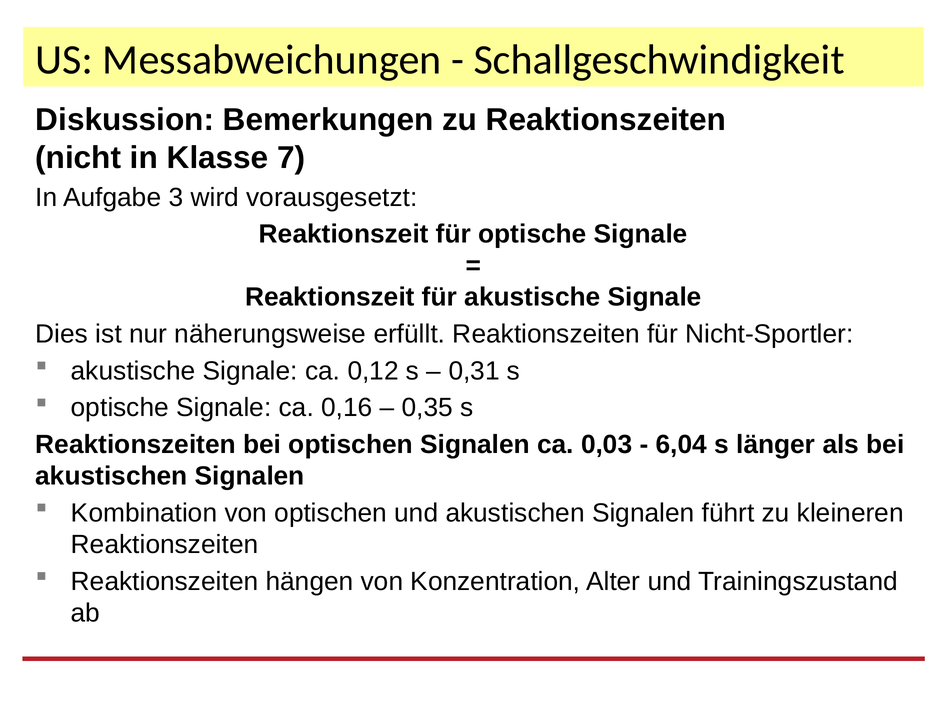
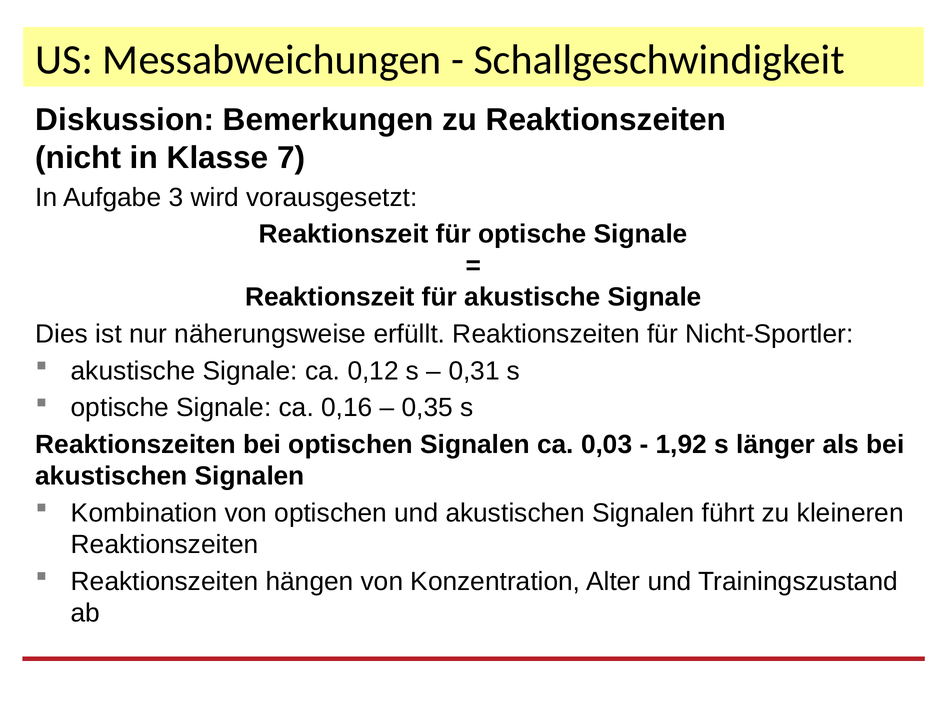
6,04: 6,04 -> 1,92
